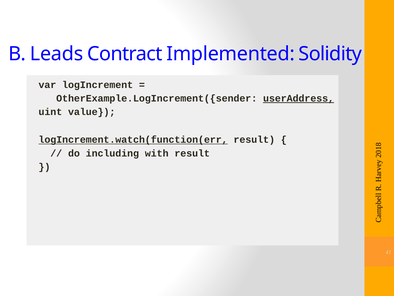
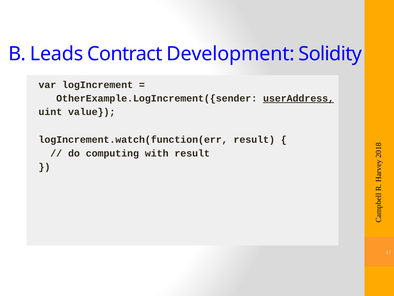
Implemented: Implemented -> Development
logIncrement.watch(function(err underline: present -> none
including: including -> computing
